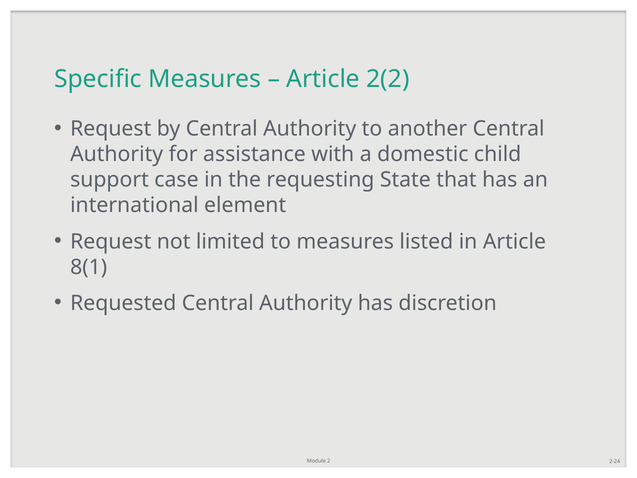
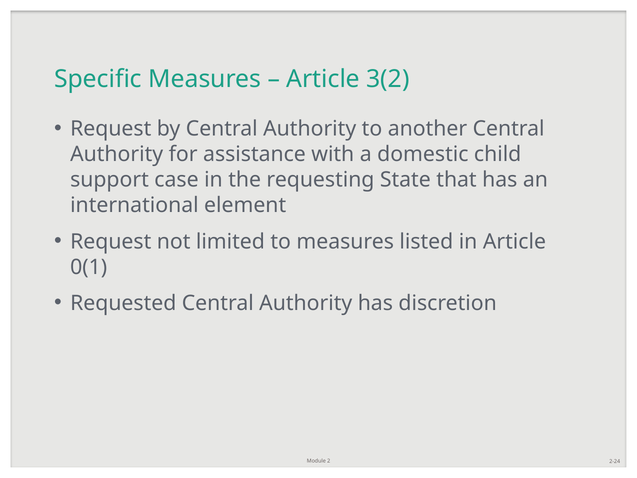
2(2: 2(2 -> 3(2
8(1: 8(1 -> 0(1
